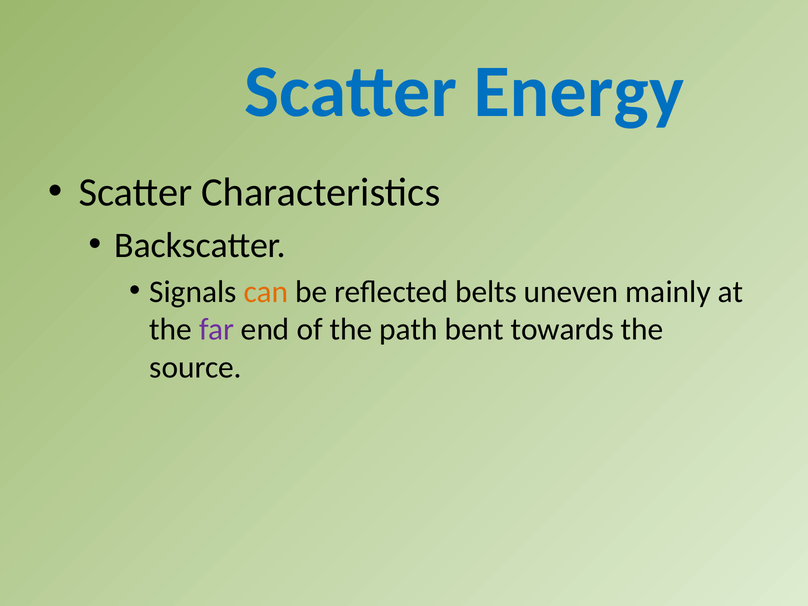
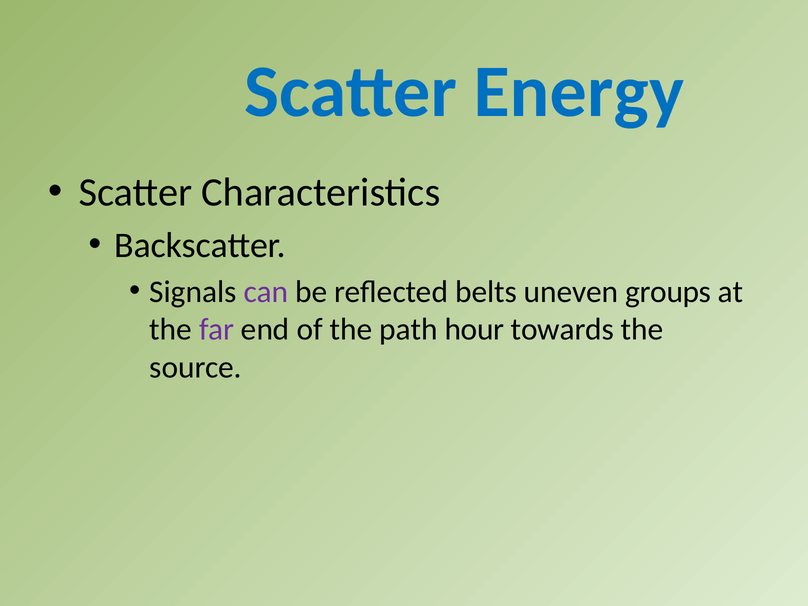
can colour: orange -> purple
mainly: mainly -> groups
bent: bent -> hour
